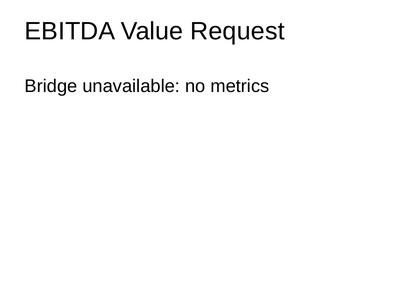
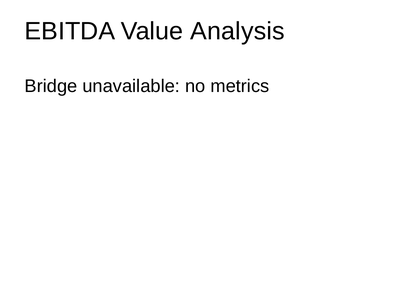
Request: Request -> Analysis
